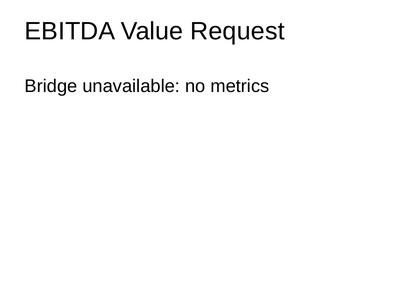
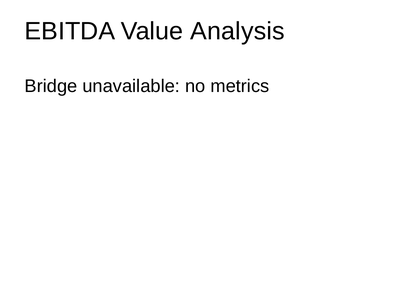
Request: Request -> Analysis
